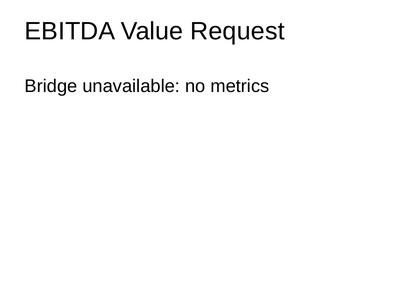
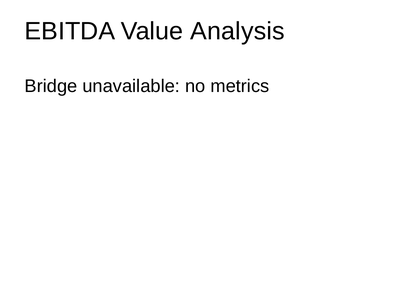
Request: Request -> Analysis
